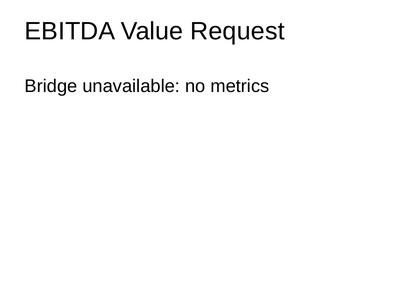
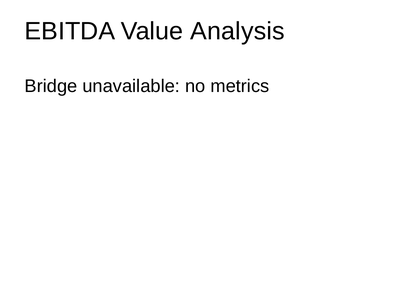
Request: Request -> Analysis
